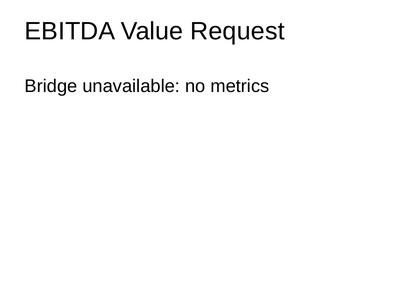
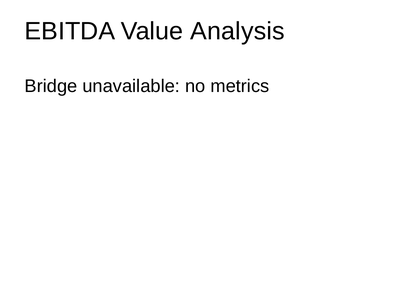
Request: Request -> Analysis
